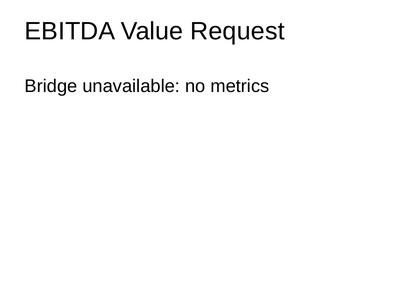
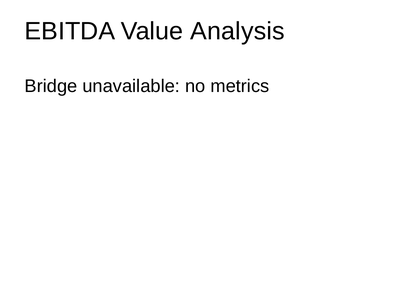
Request: Request -> Analysis
